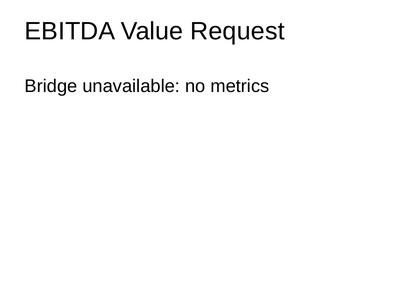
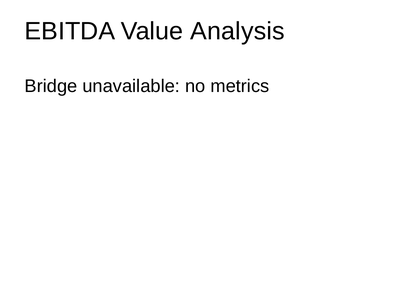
Request: Request -> Analysis
